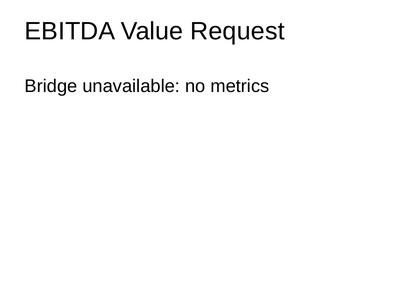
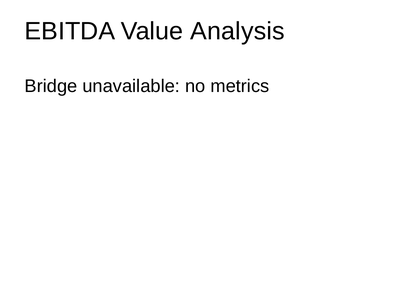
Request: Request -> Analysis
